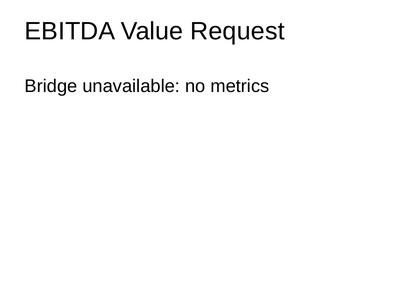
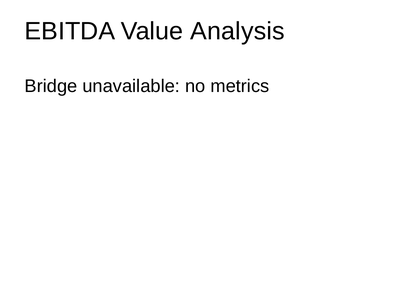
Request: Request -> Analysis
